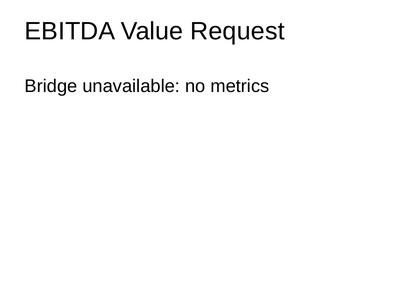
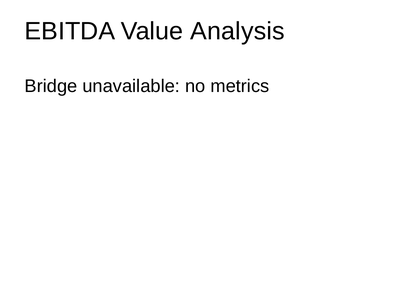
Request: Request -> Analysis
